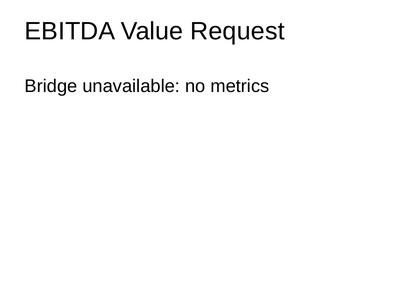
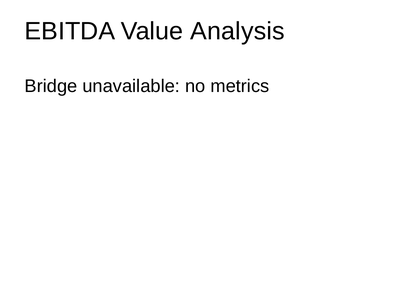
Request: Request -> Analysis
